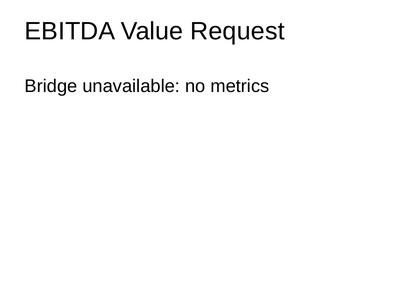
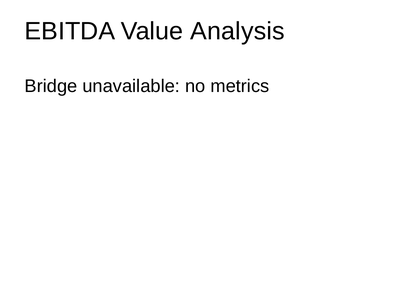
Request: Request -> Analysis
